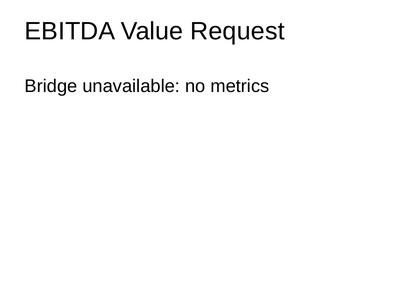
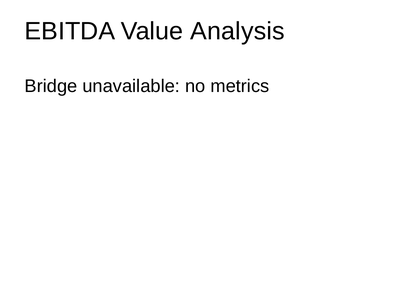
Request: Request -> Analysis
